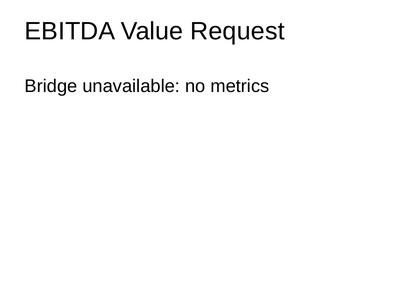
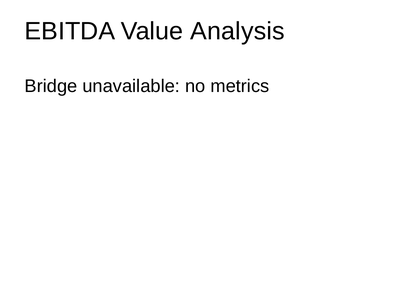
Request: Request -> Analysis
